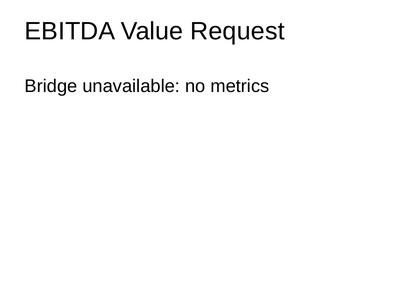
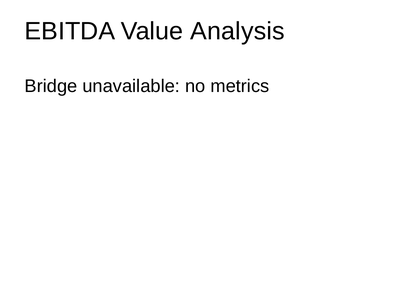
Request: Request -> Analysis
